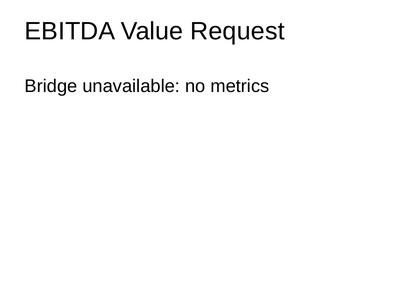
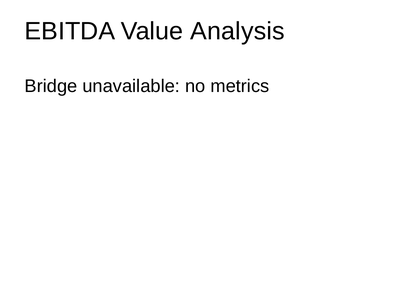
Request: Request -> Analysis
